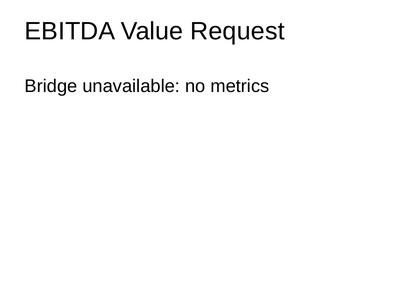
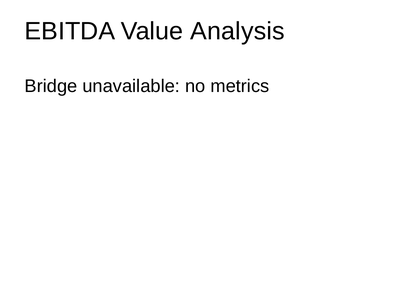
Request: Request -> Analysis
